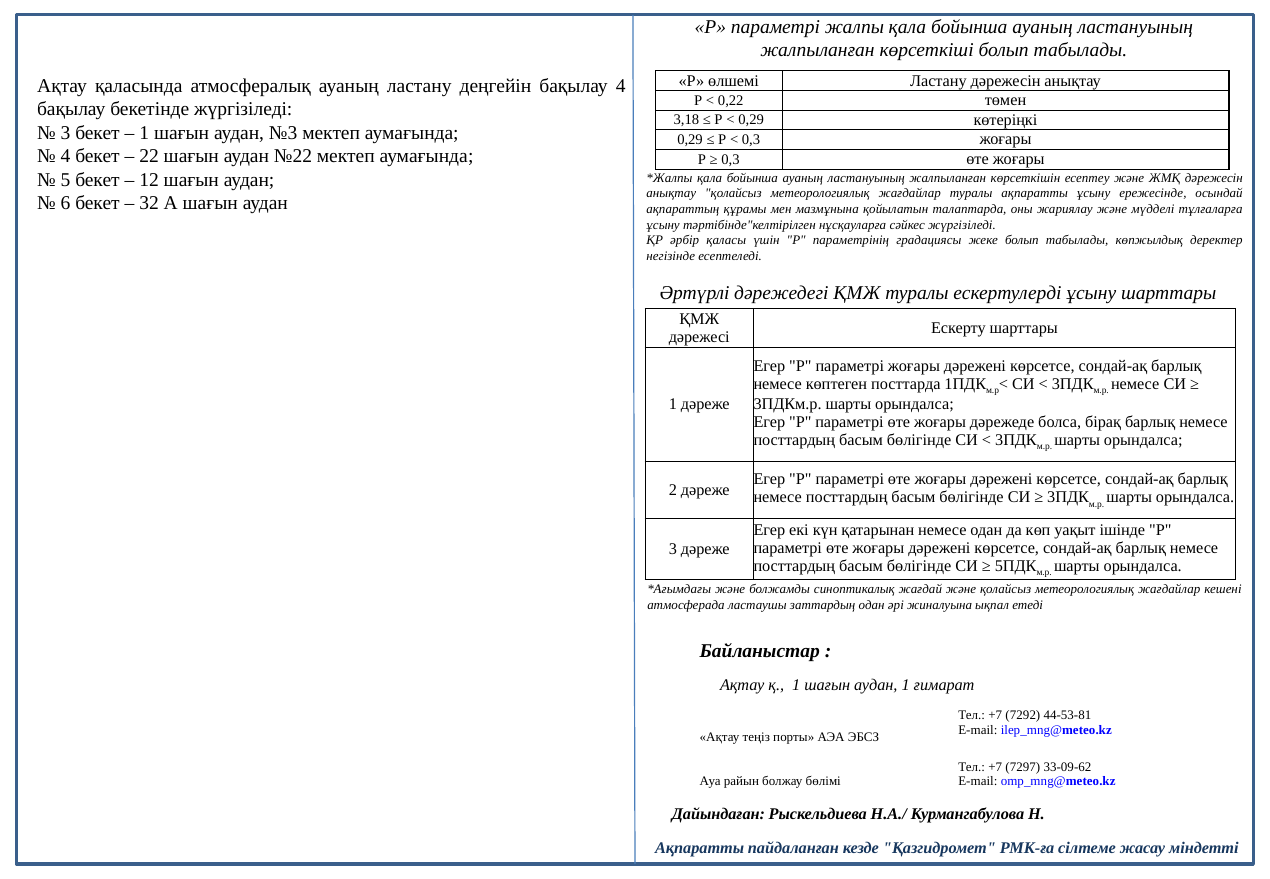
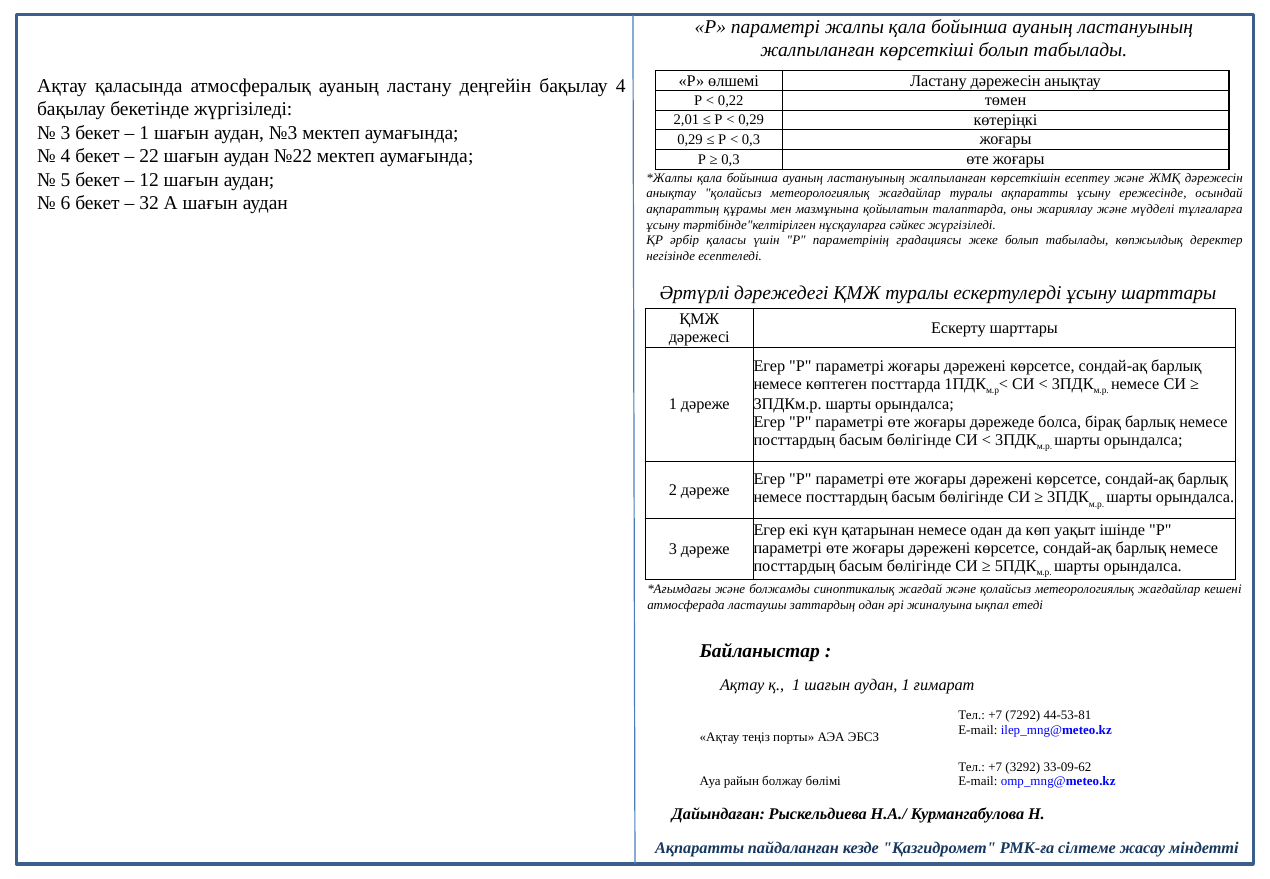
3,18: 3,18 -> 2,01
7297: 7297 -> 3292
